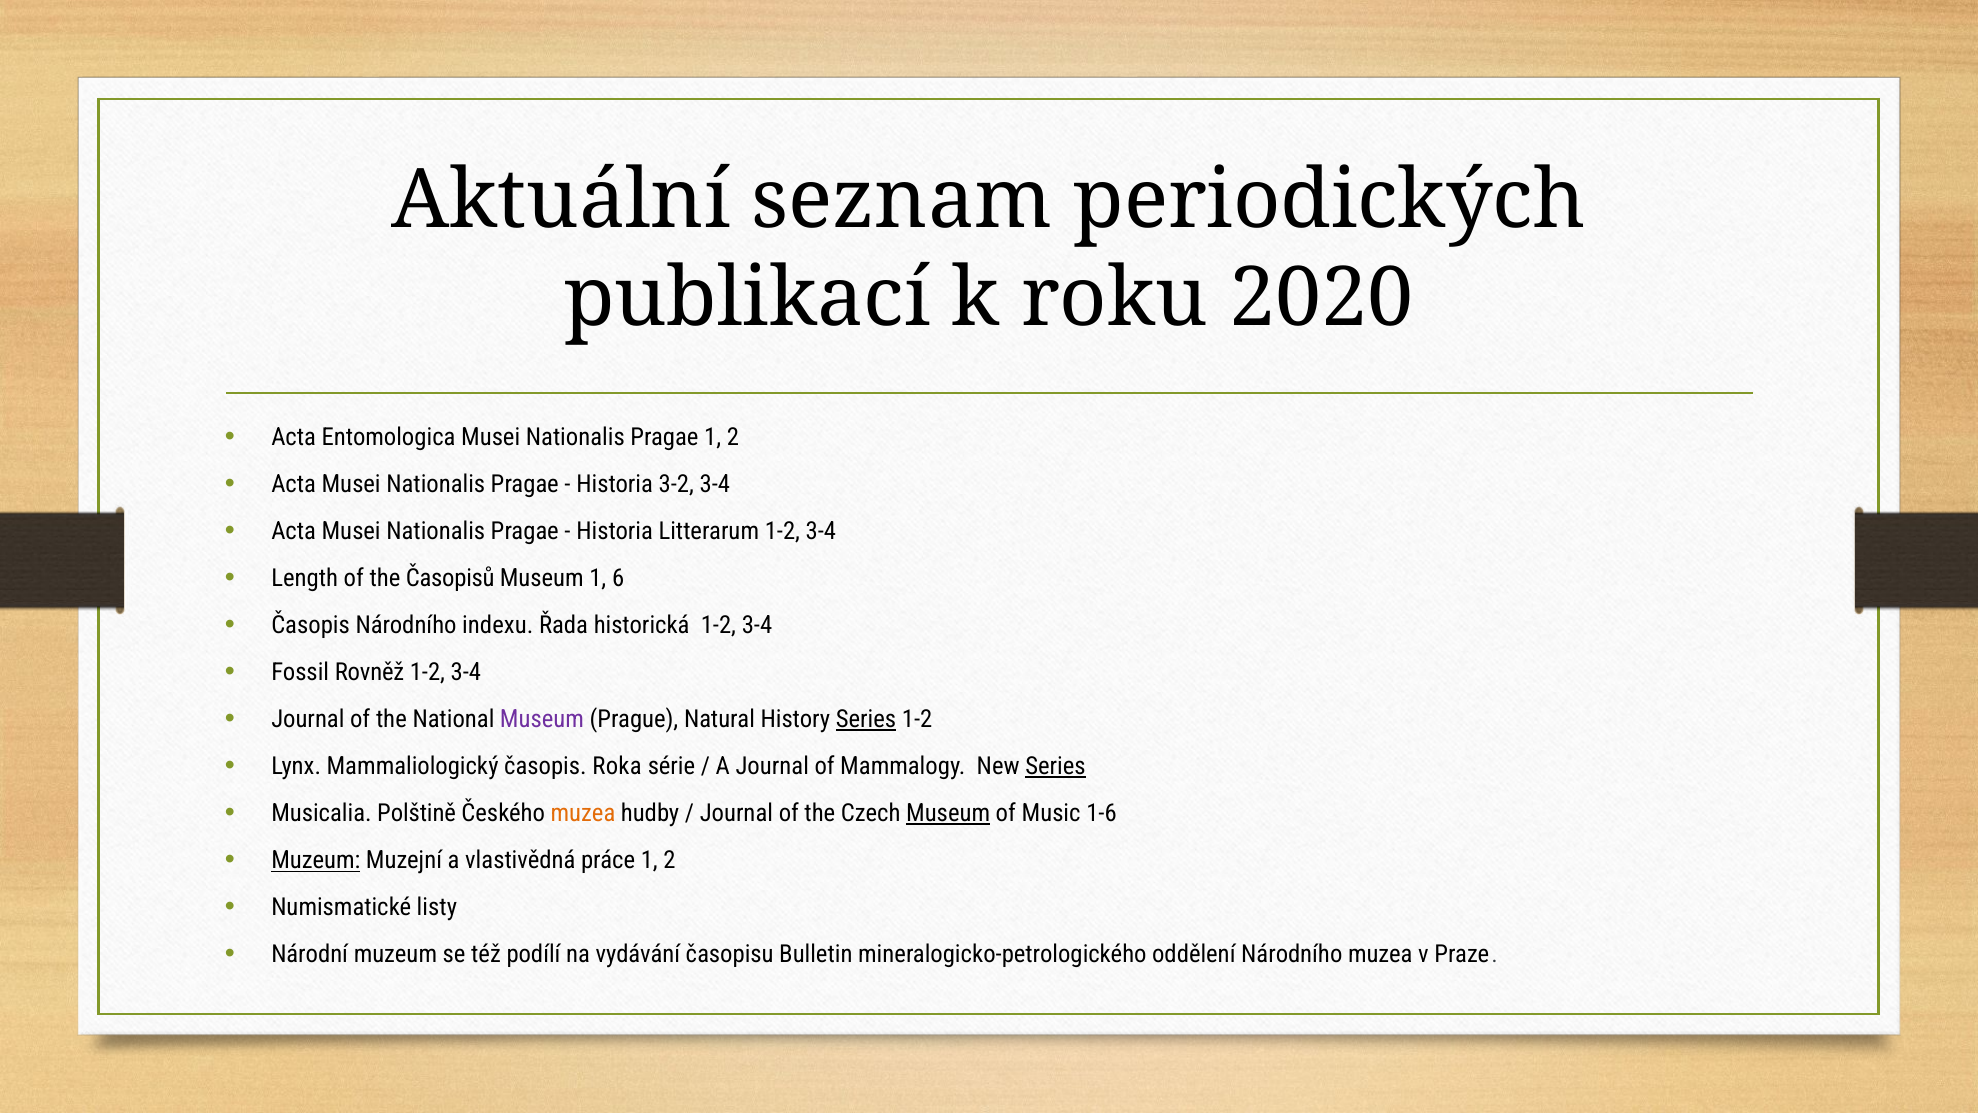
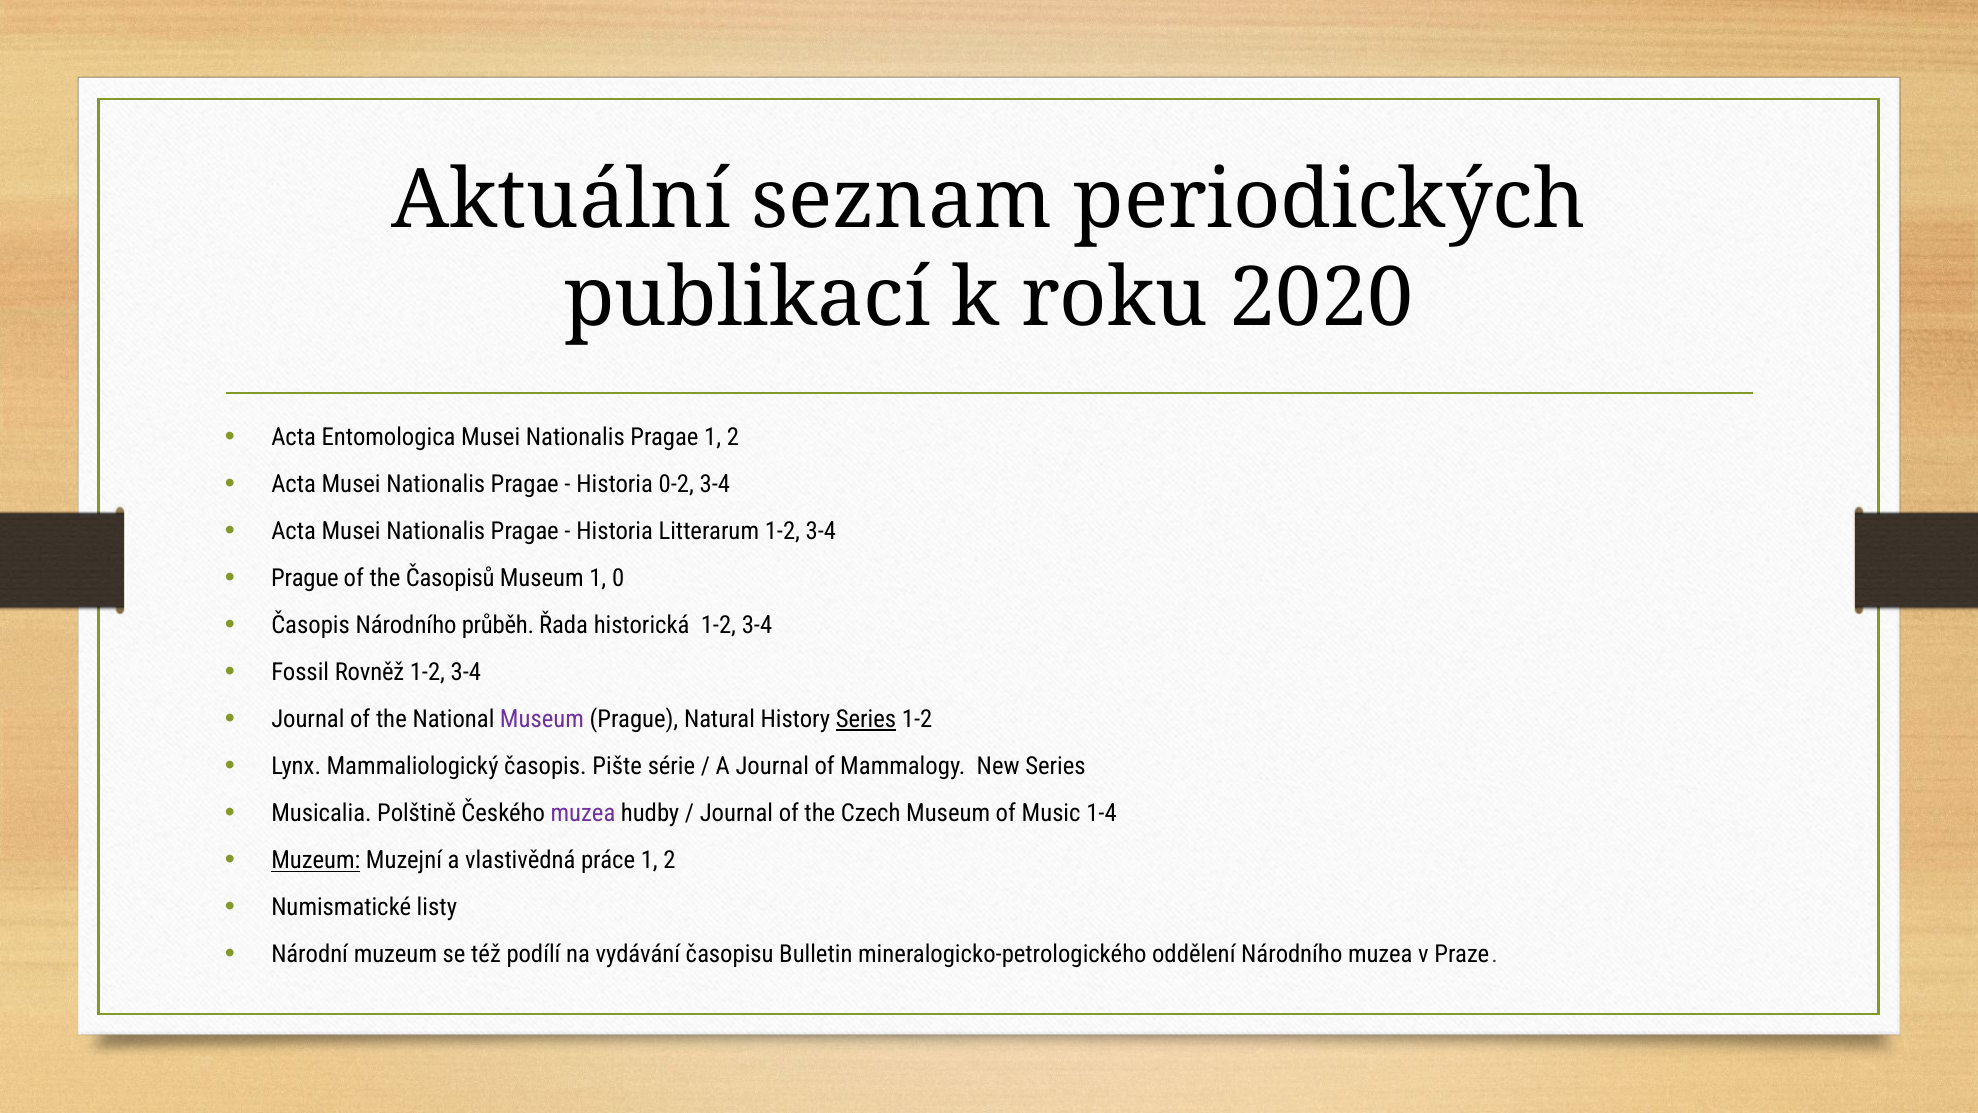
3-2: 3-2 -> 0-2
Length at (305, 578): Length -> Prague
6: 6 -> 0
indexu: indexu -> průběh
Roka: Roka -> Pište
Series at (1056, 766) underline: present -> none
muzea at (583, 813) colour: orange -> purple
Museum at (948, 813) underline: present -> none
1-6: 1-6 -> 1-4
